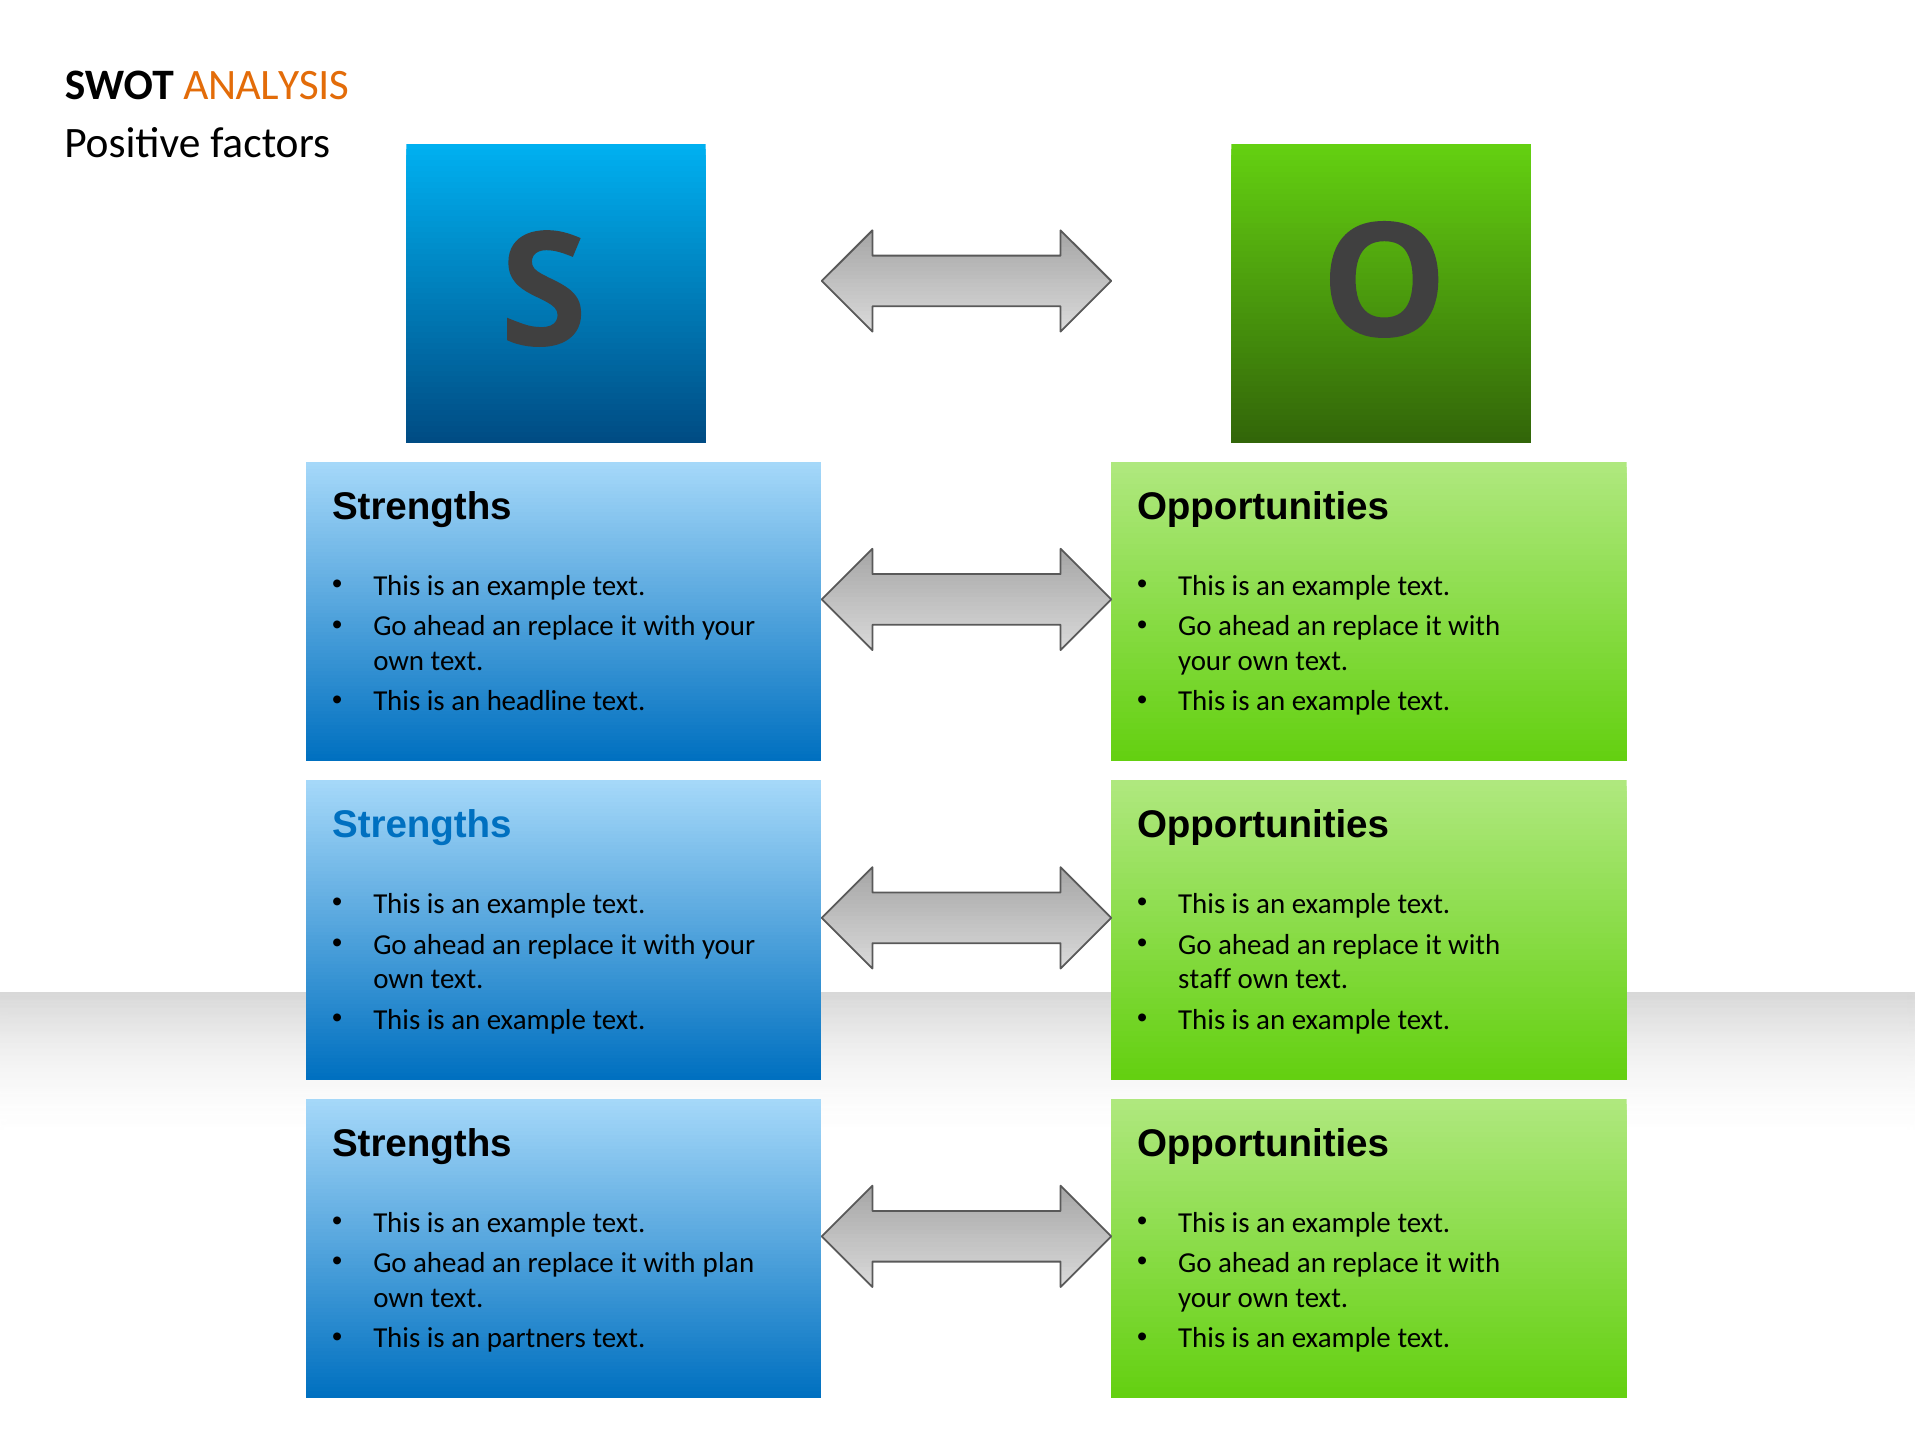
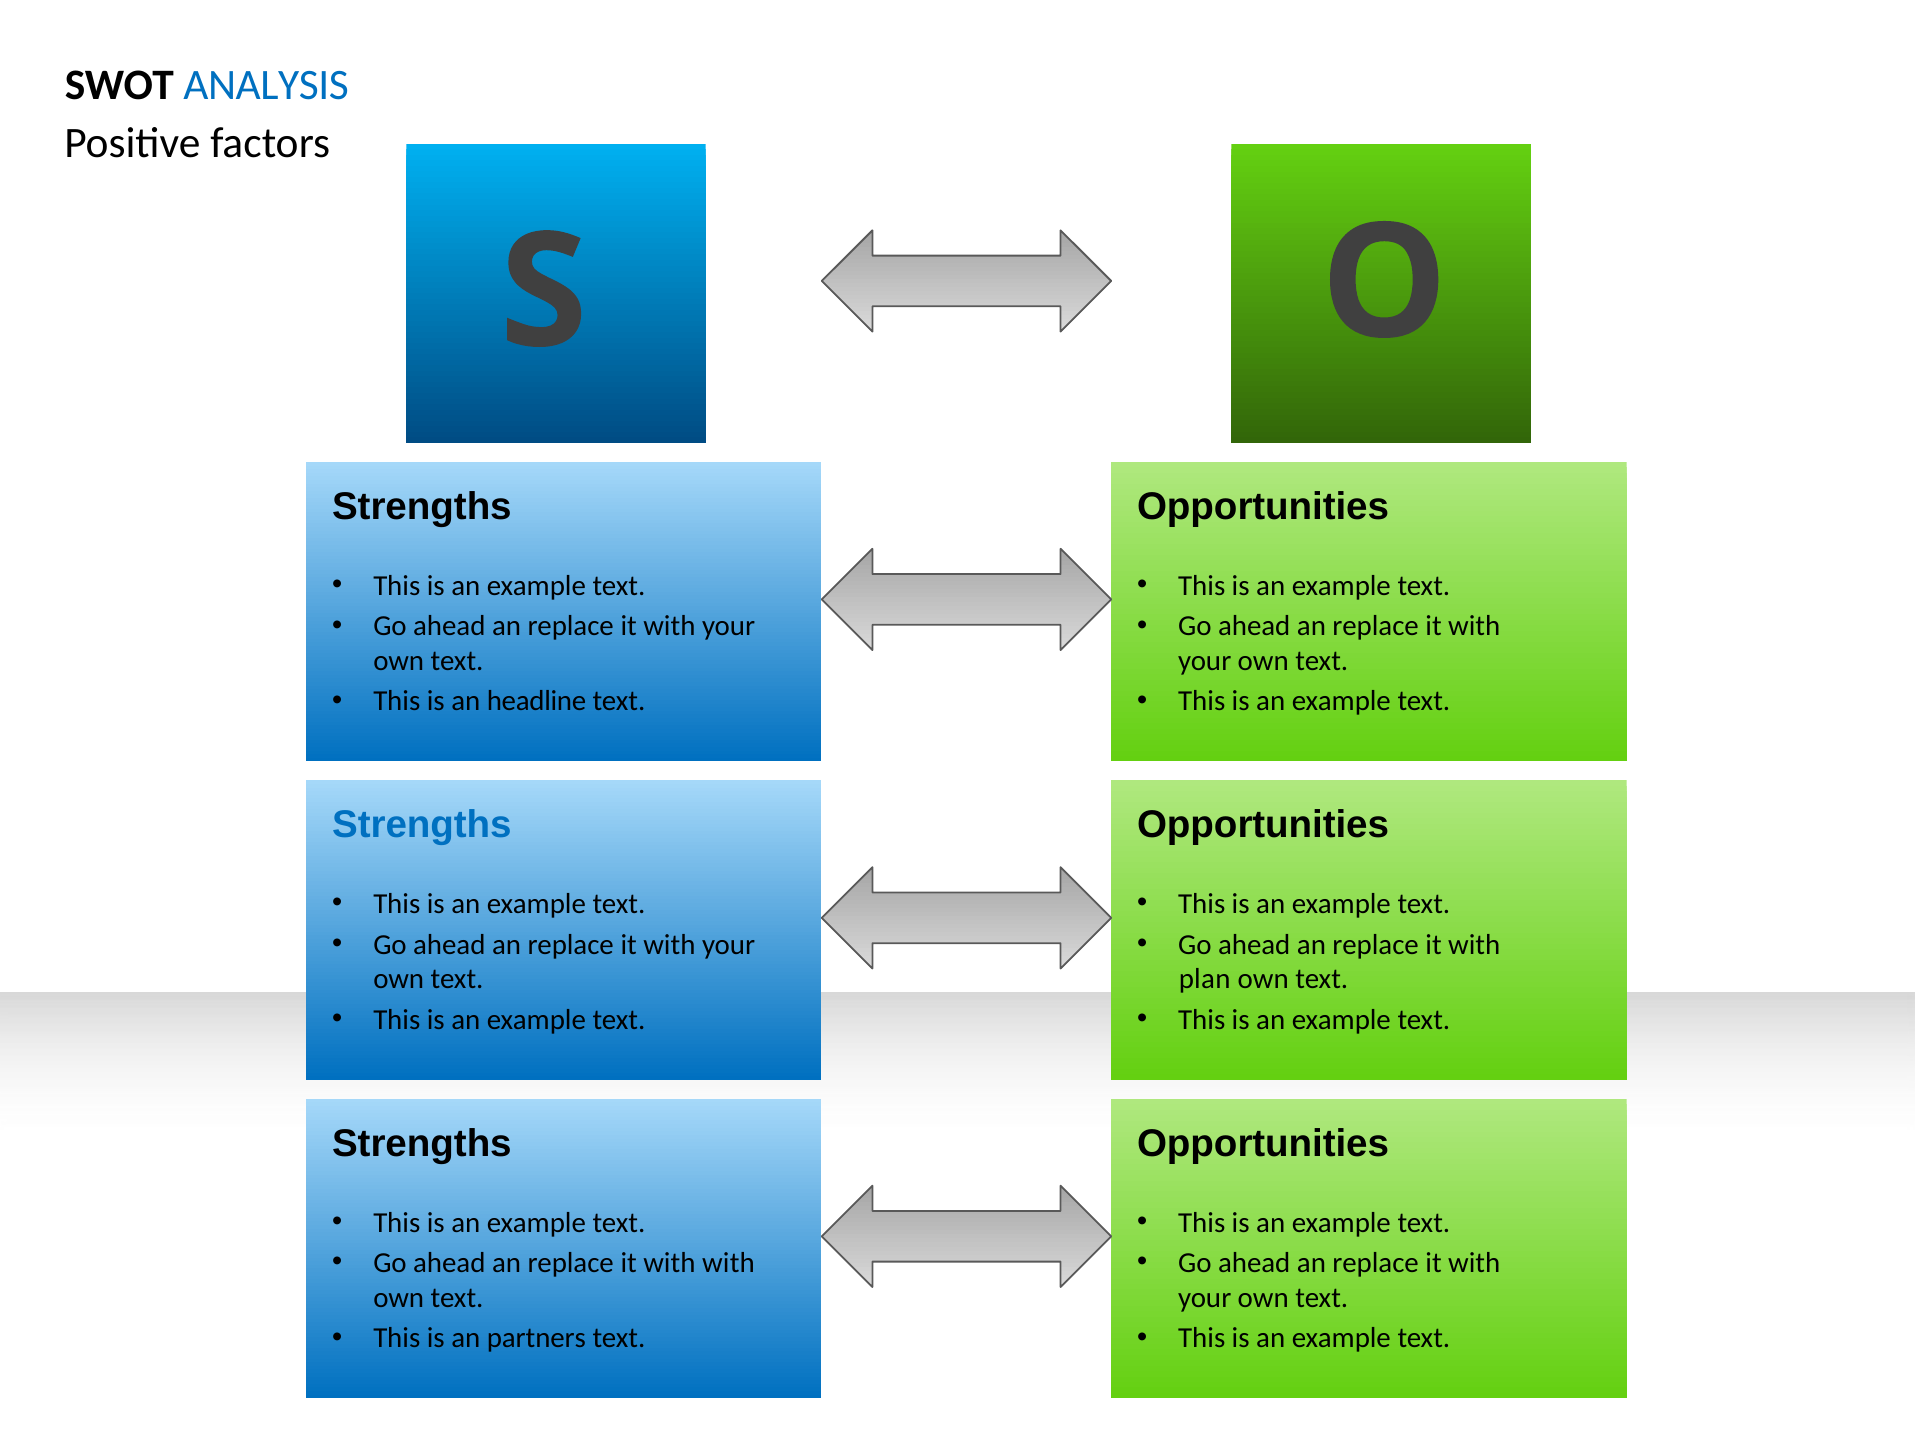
ANALYSIS colour: orange -> blue
staff: staff -> plan
with plan: plan -> with
